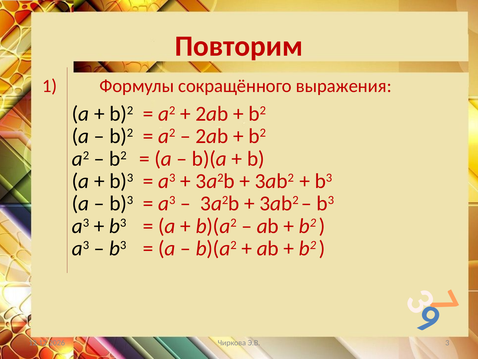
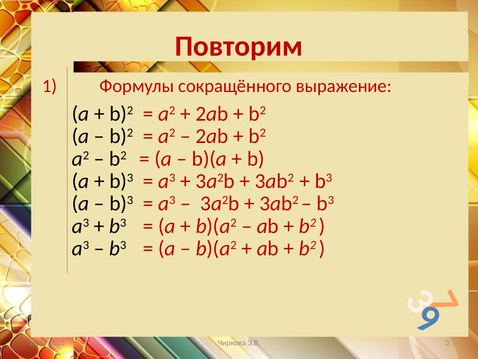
выражения: выражения -> выражение
